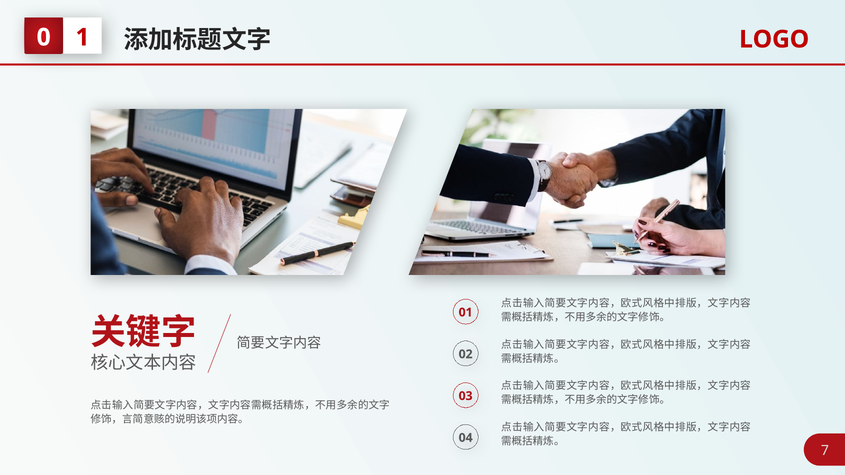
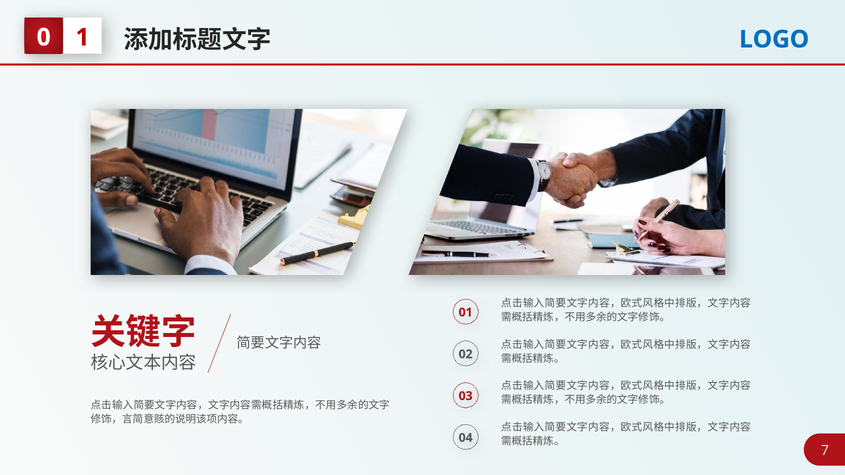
LOGO colour: red -> blue
